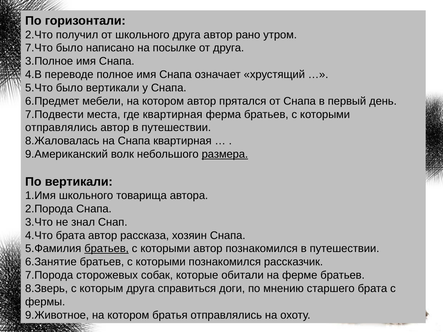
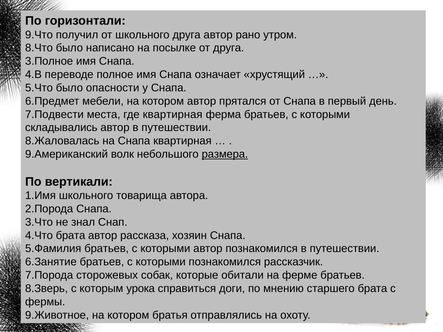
2.Что: 2.Что -> 9.Что
7.Что: 7.Что -> 8.Что
было вертикали: вертикали -> опасности
отправлялись at (61, 128): отправлялись -> складывались
братьев at (107, 249) underline: present -> none
которым друга: друга -> урока
